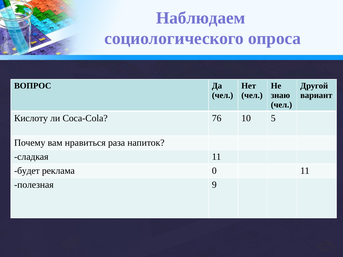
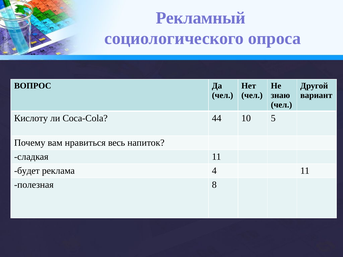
Наблюдаем: Наблюдаем -> Рекламный
76: 76 -> 44
раза: раза -> весь
0: 0 -> 4
9: 9 -> 8
